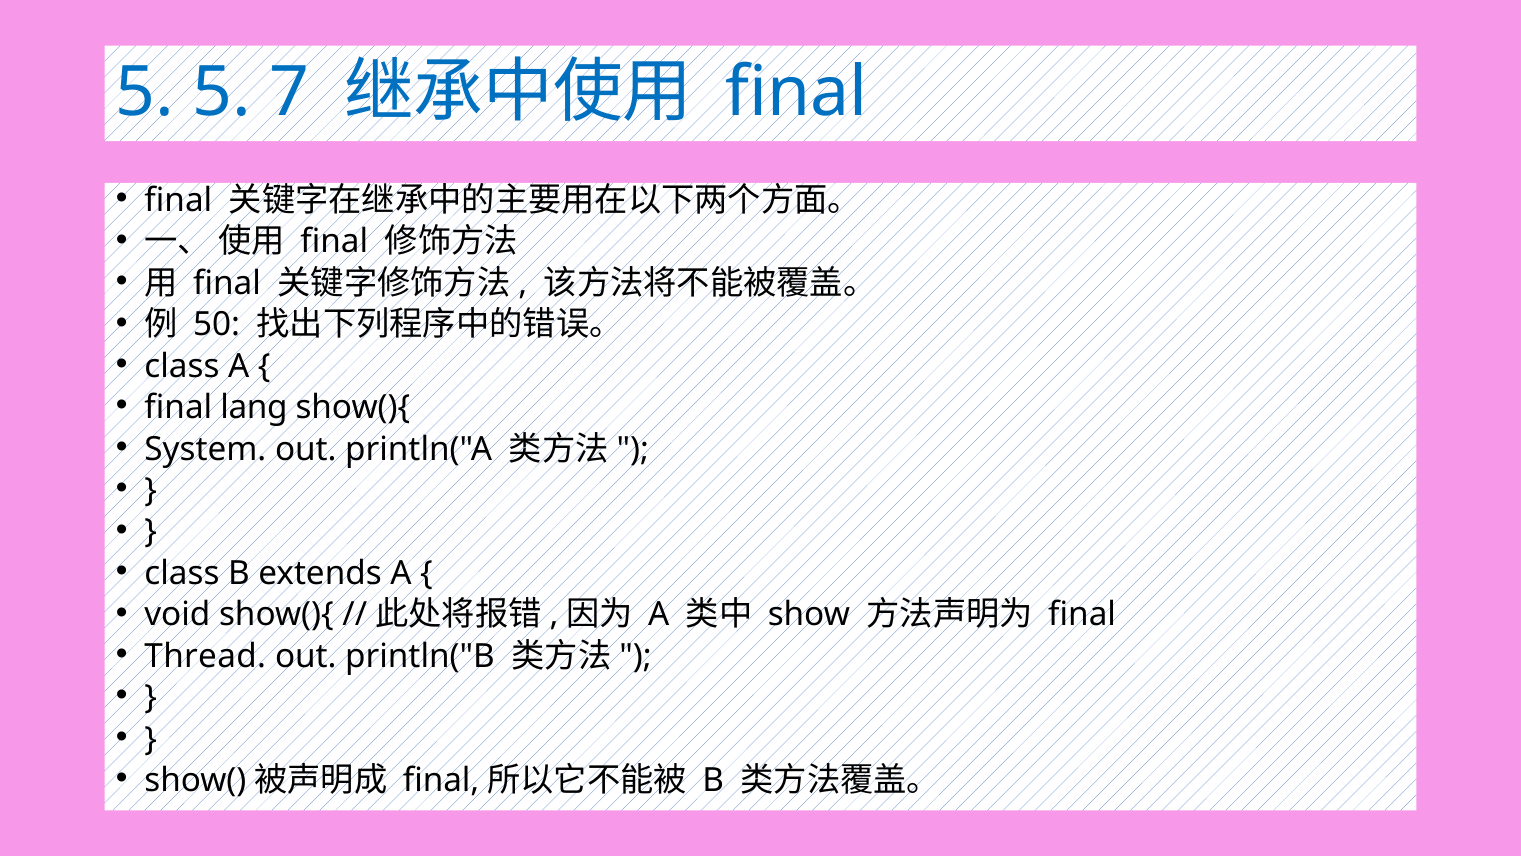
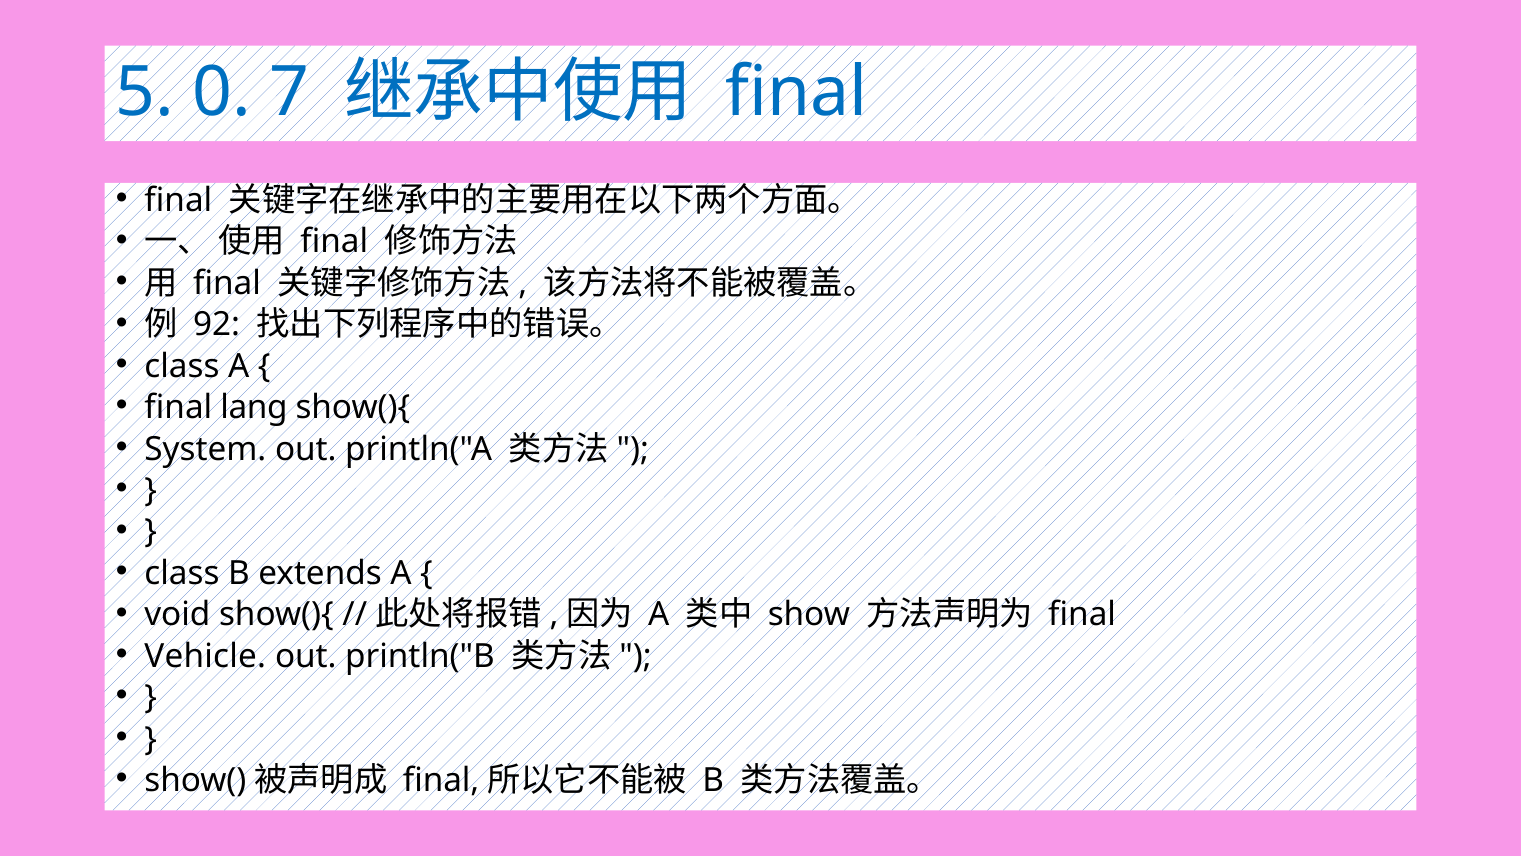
5 5: 5 -> 0
50: 50 -> 92
Thread: Thread -> Vehicle
